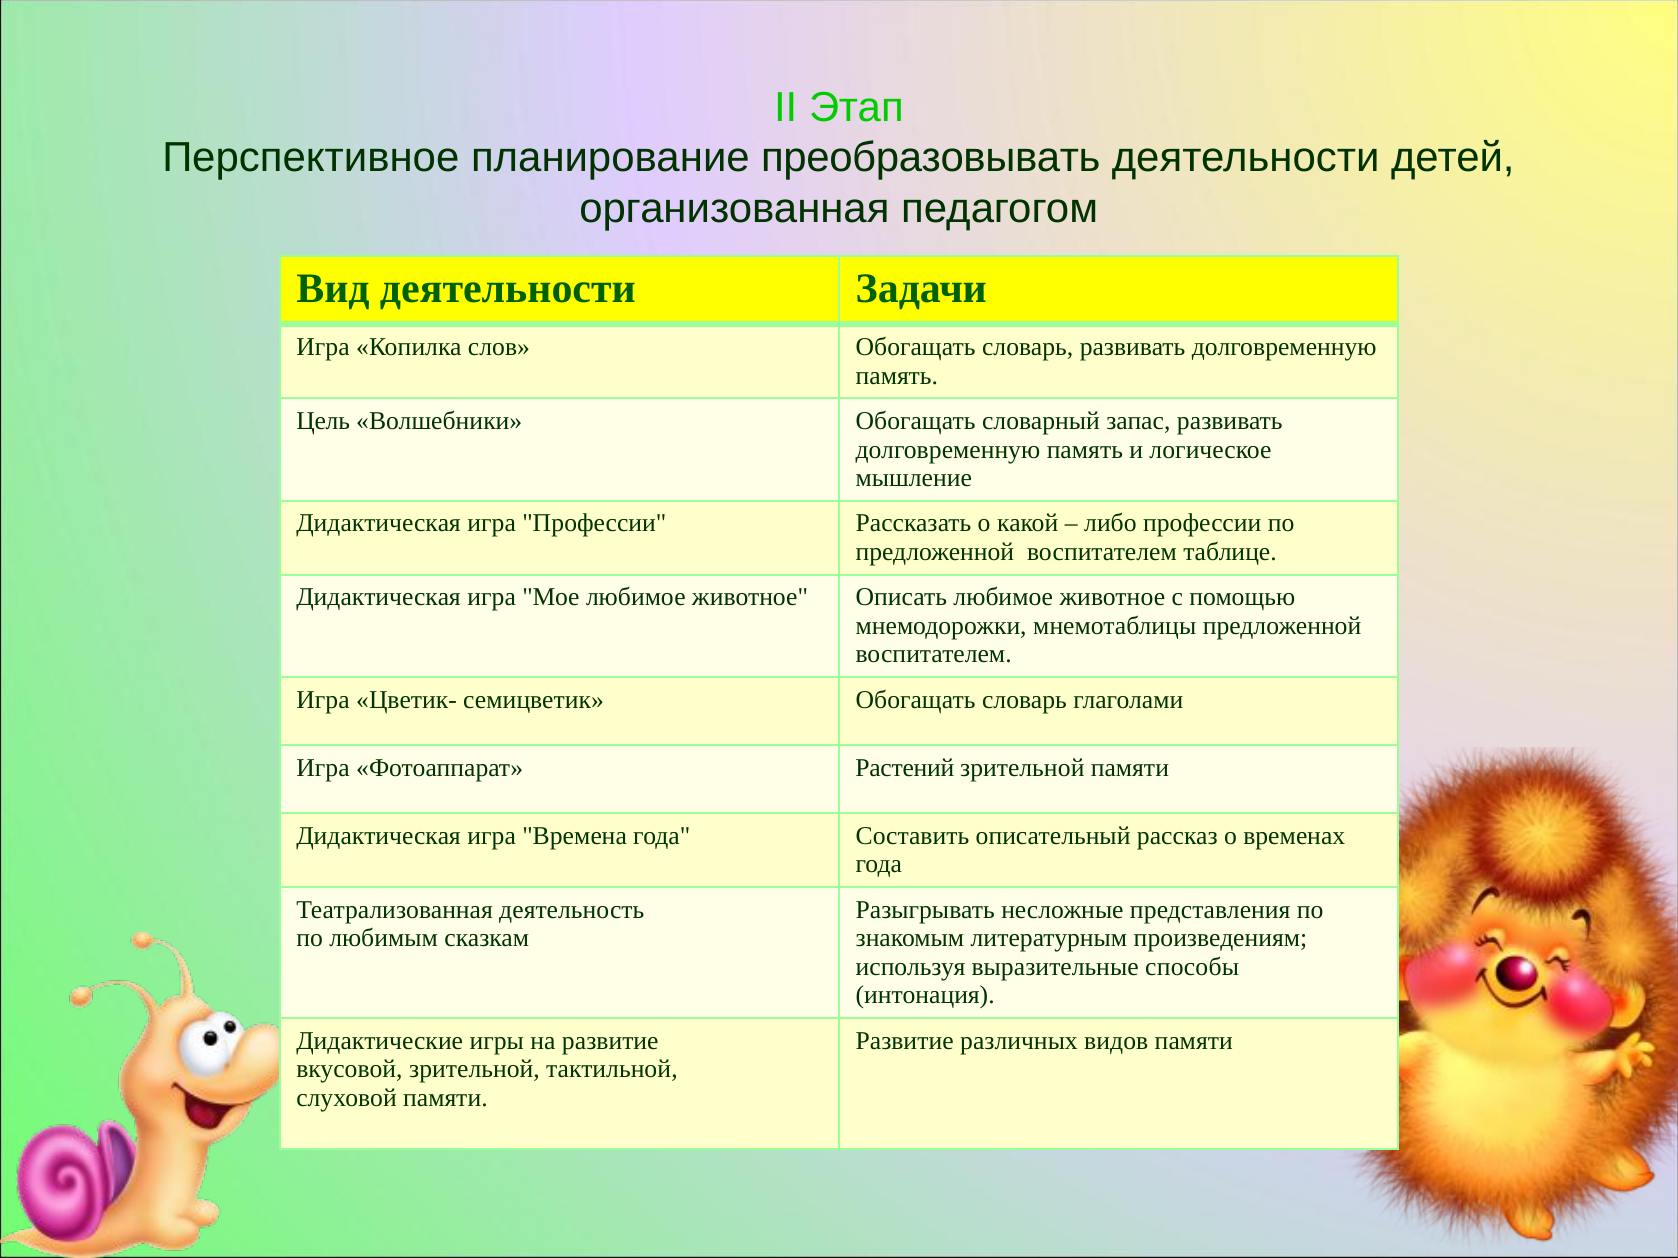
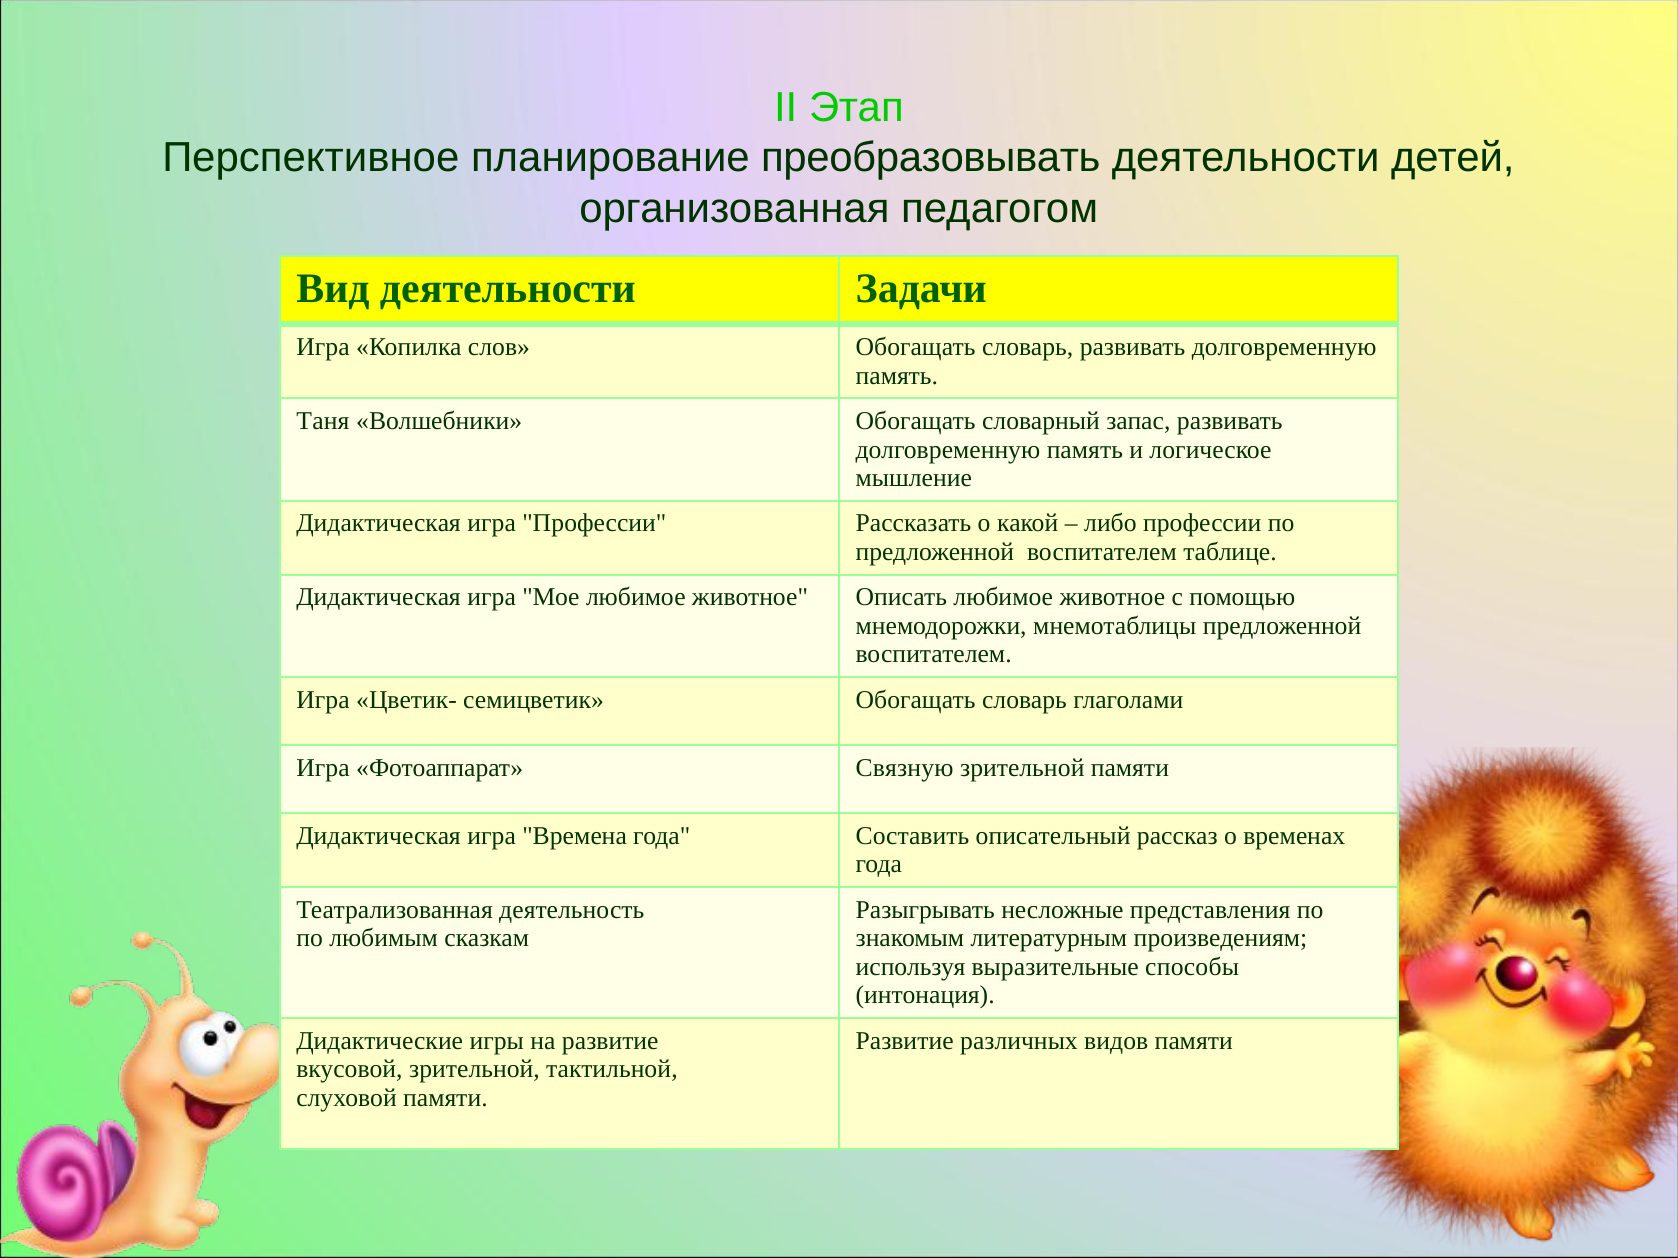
Цель: Цель -> Таня
Растений: Растений -> Связную
